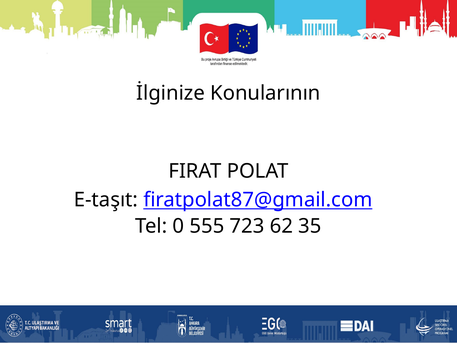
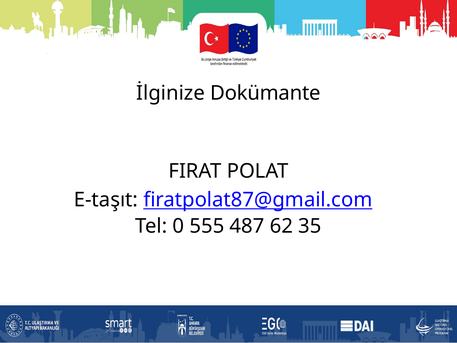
Konularının: Konularının -> Dokümante
723: 723 -> 487
